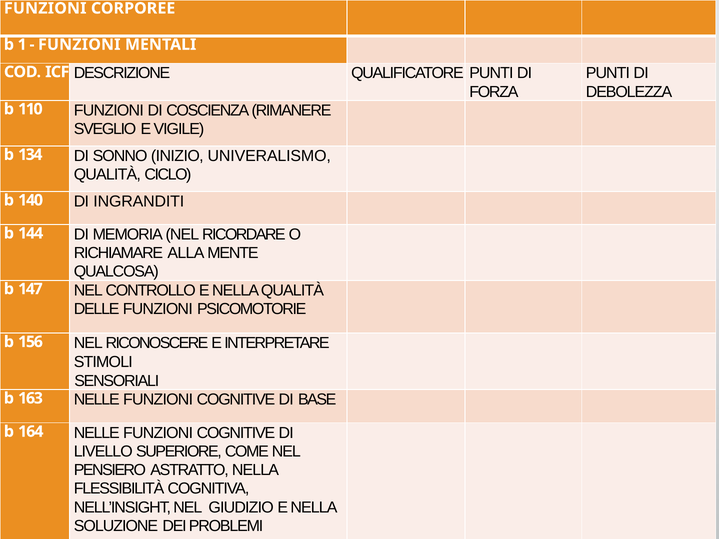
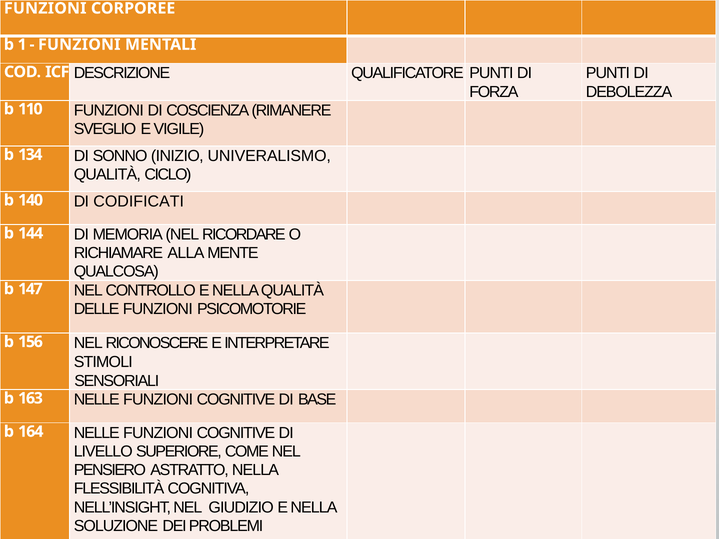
INGRANDITI: INGRANDITI -> CODIFICATI
